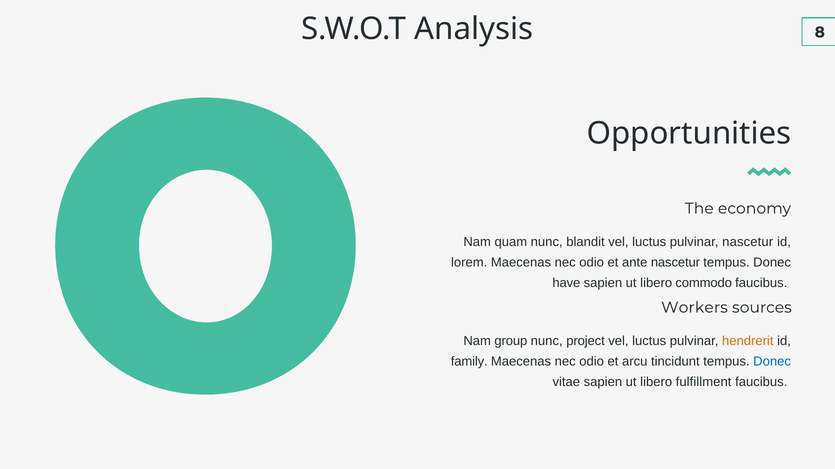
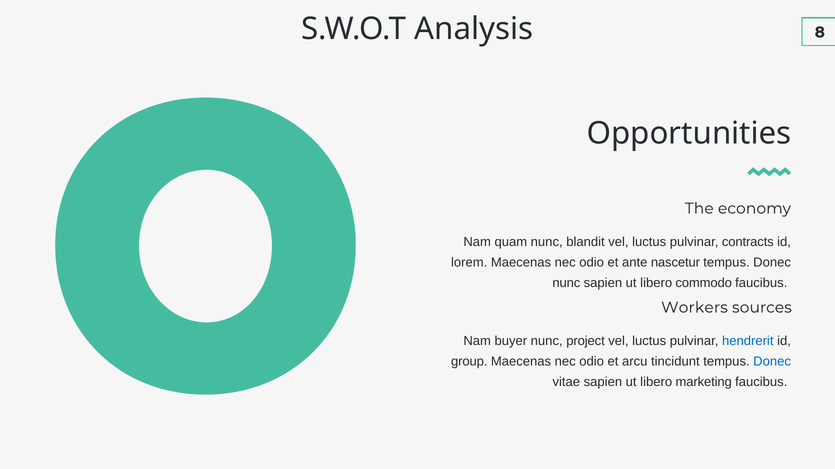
pulvinar nascetur: nascetur -> contracts
have at (566, 283): have -> nunc
group: group -> buyer
hendrerit colour: orange -> blue
family: family -> group
fulfillment: fulfillment -> marketing
